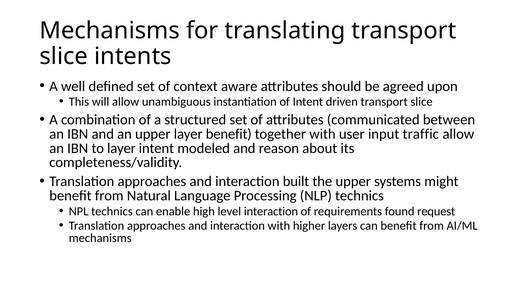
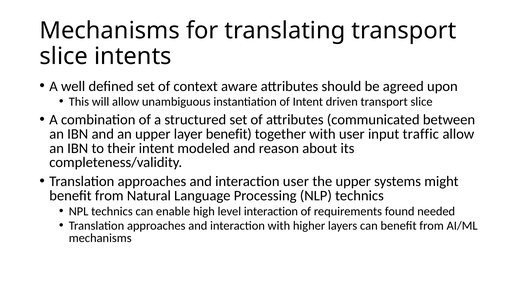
to layer: layer -> their
interaction built: built -> user
request: request -> needed
